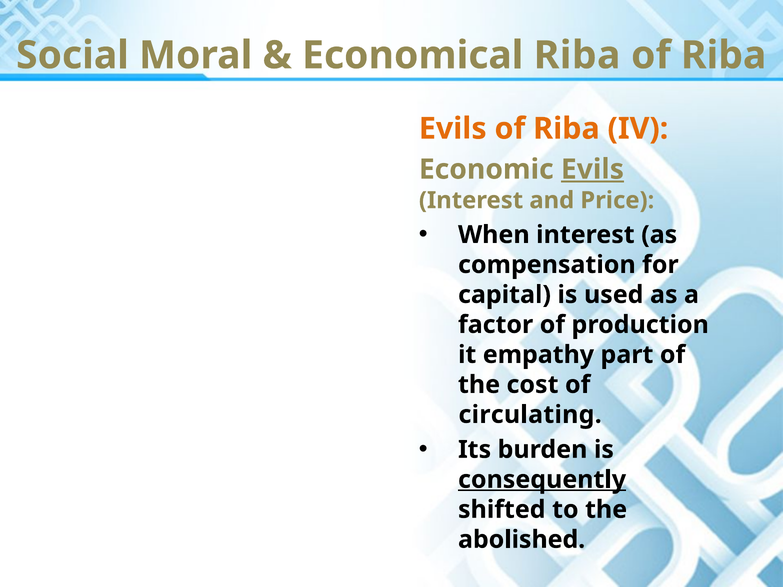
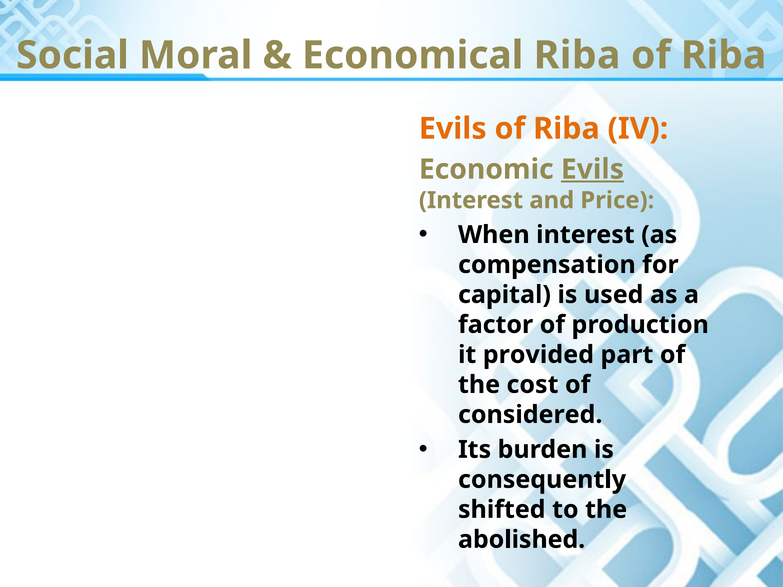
empathy: empathy -> provided
circulating: circulating -> considered
consequently underline: present -> none
